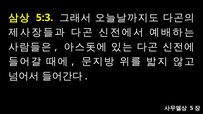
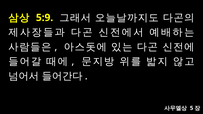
5:3: 5:3 -> 5:9
